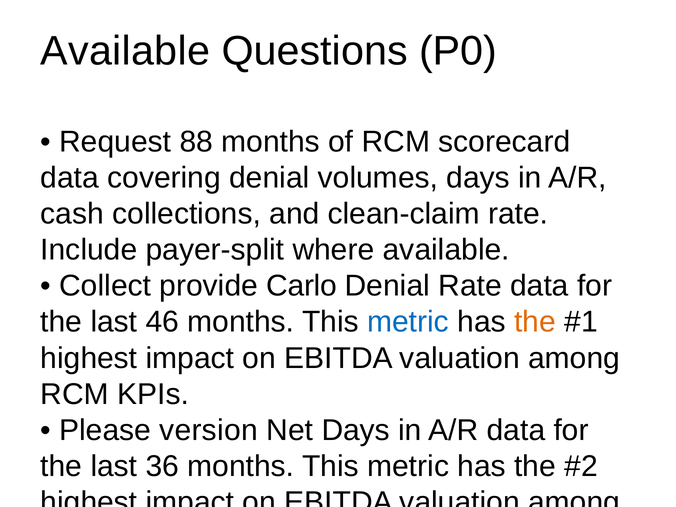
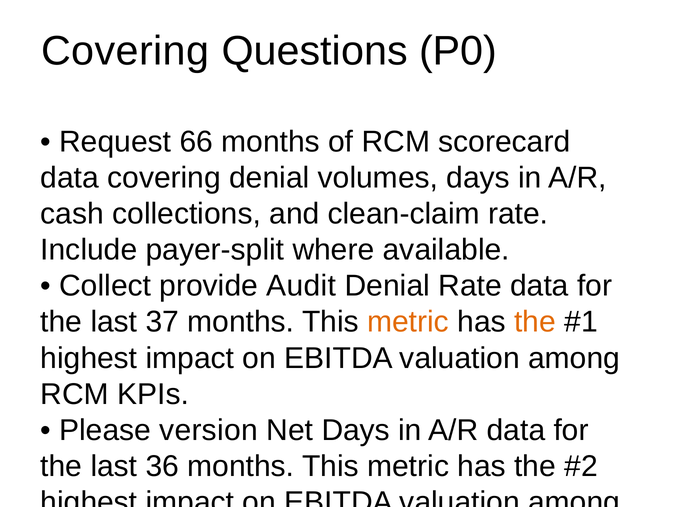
Available at (125, 51): Available -> Covering
88: 88 -> 66
Carlo: Carlo -> Audit
46: 46 -> 37
metric at (408, 322) colour: blue -> orange
